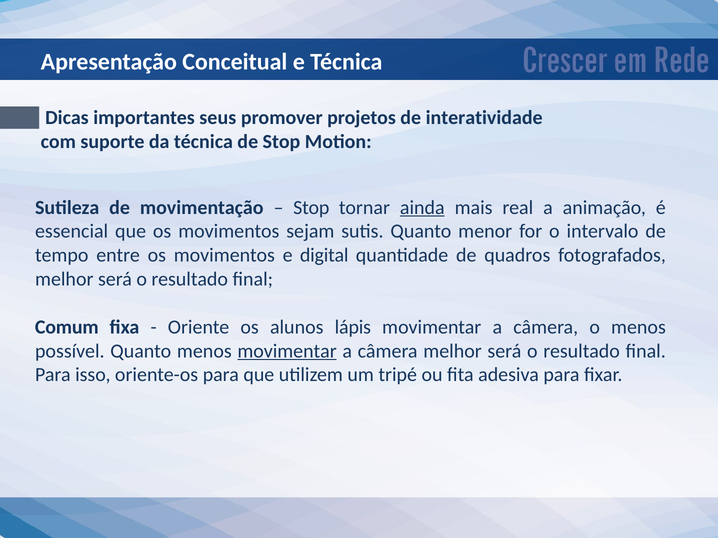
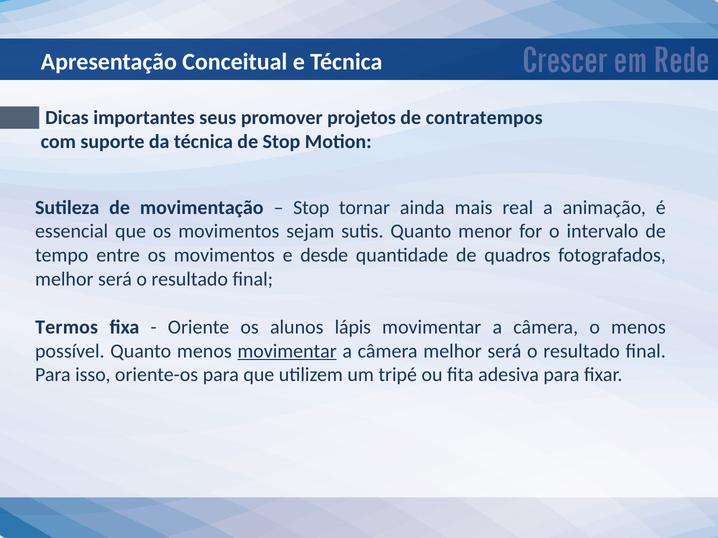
interatividade: interatividade -> contratempos
ainda underline: present -> none
digital: digital -> desde
Comum: Comum -> Termos
